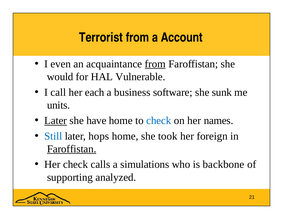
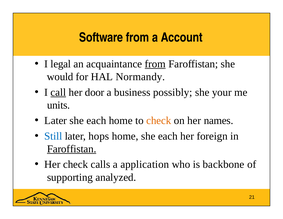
Terrorist: Terrorist -> Software
even: even -> legal
Vulnerable: Vulnerable -> Normandy
call underline: none -> present
each: each -> door
software: software -> possibly
sunk: sunk -> your
Later at (56, 120) underline: present -> none
have at (96, 120): have -> each
check at (159, 120) colour: blue -> orange
home she took: took -> each
simulations: simulations -> application
